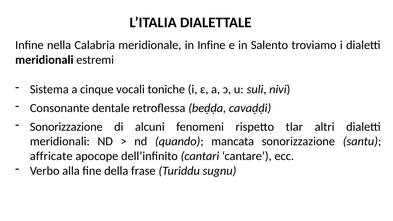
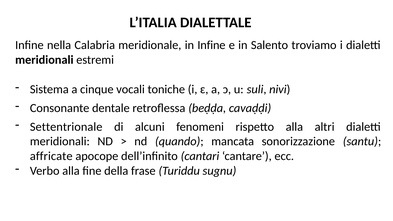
Sonorizzazione at (66, 127): Sonorizzazione -> Settentrionale
rispetto tlar: tlar -> alla
